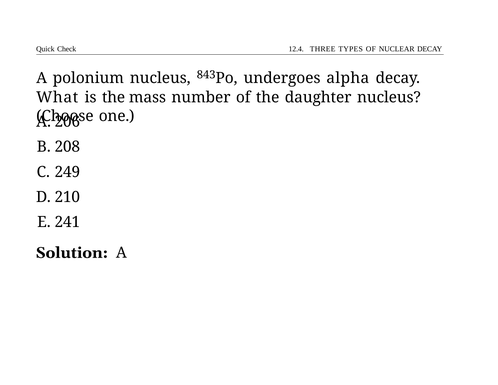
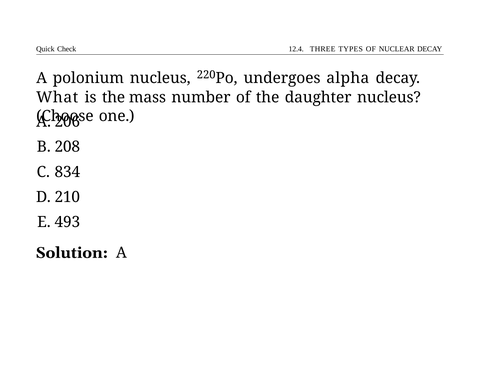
843: 843 -> 220
249: 249 -> 834
241: 241 -> 493
